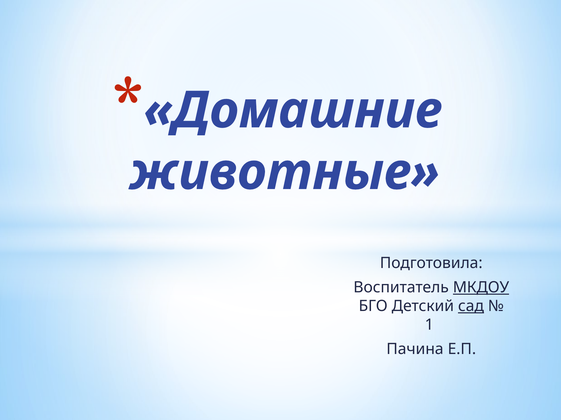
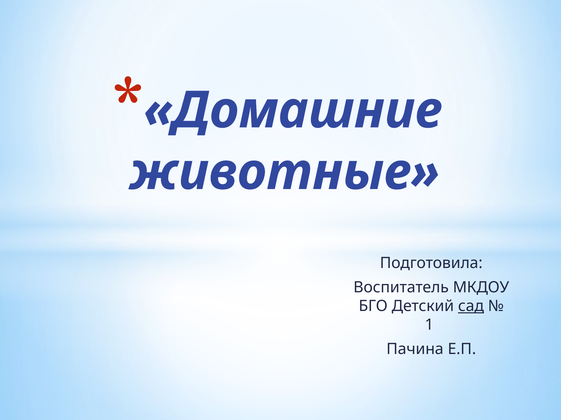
МКДОУ underline: present -> none
